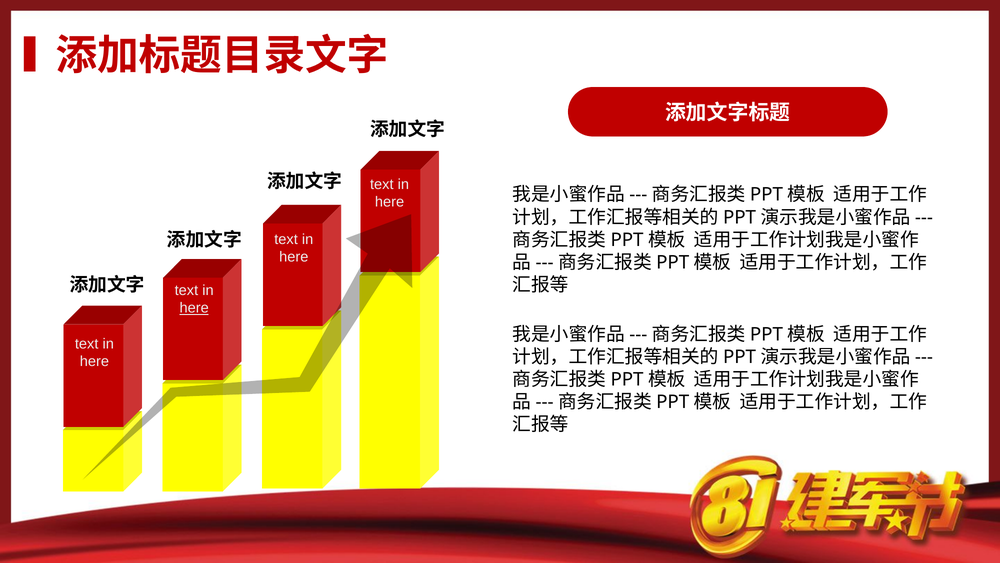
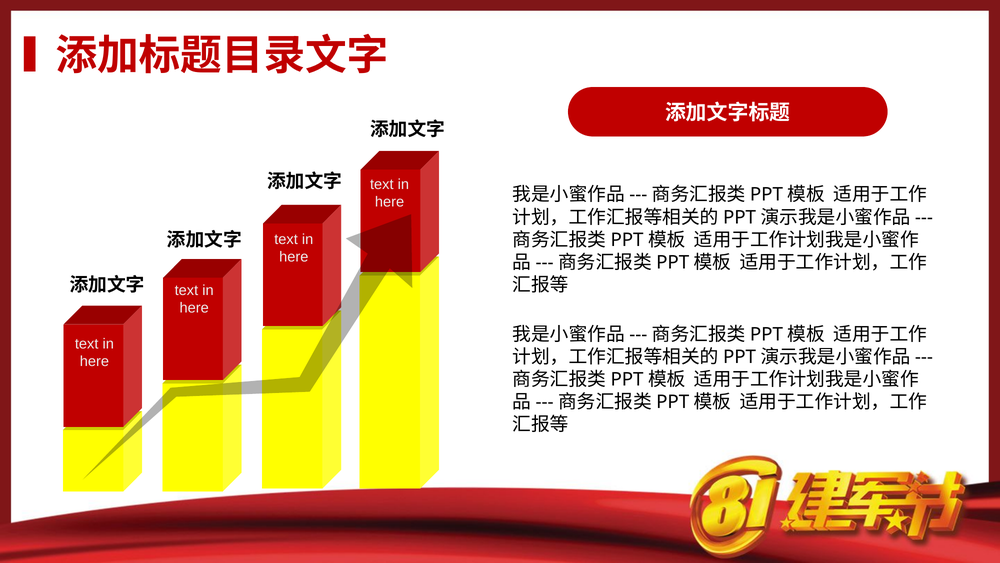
here at (194, 308) underline: present -> none
